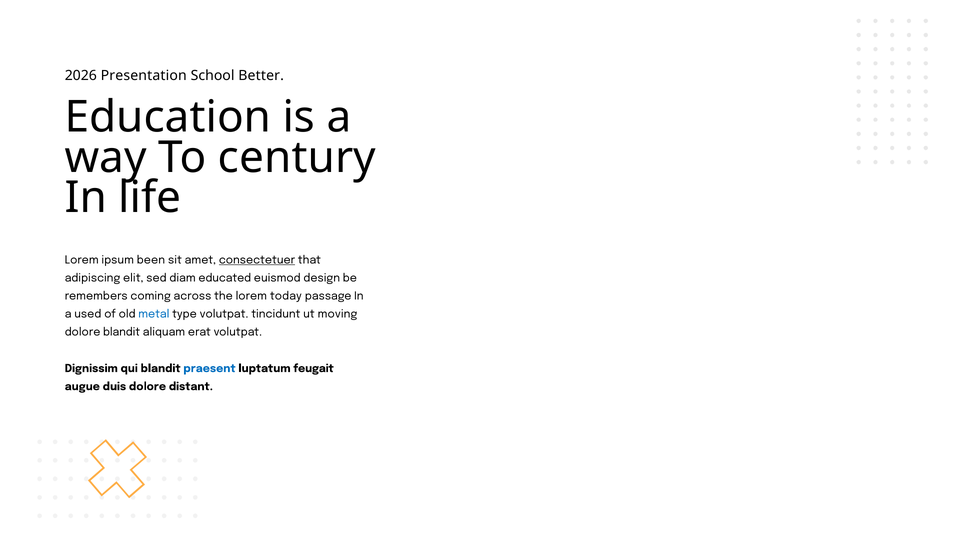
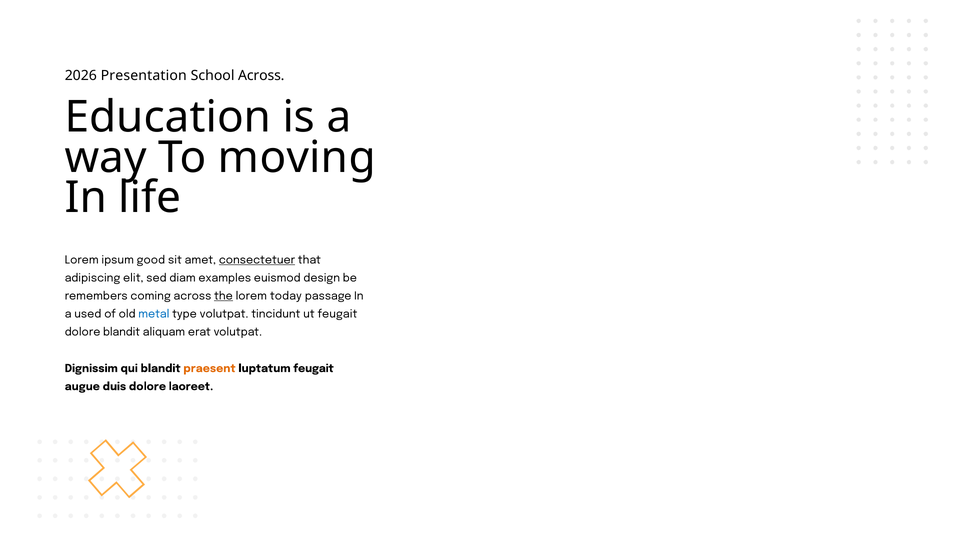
School Better: Better -> Across
century: century -> moving
been: been -> good
educated: educated -> examples
the underline: none -> present
ut moving: moving -> feugait
praesent colour: blue -> orange
distant: distant -> laoreet
